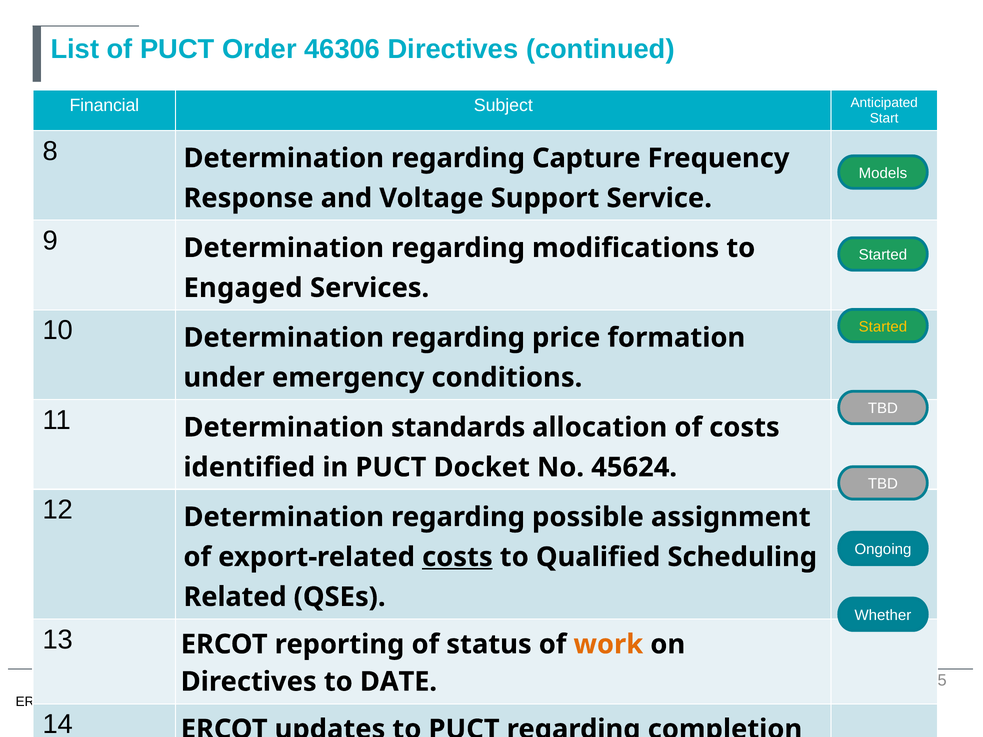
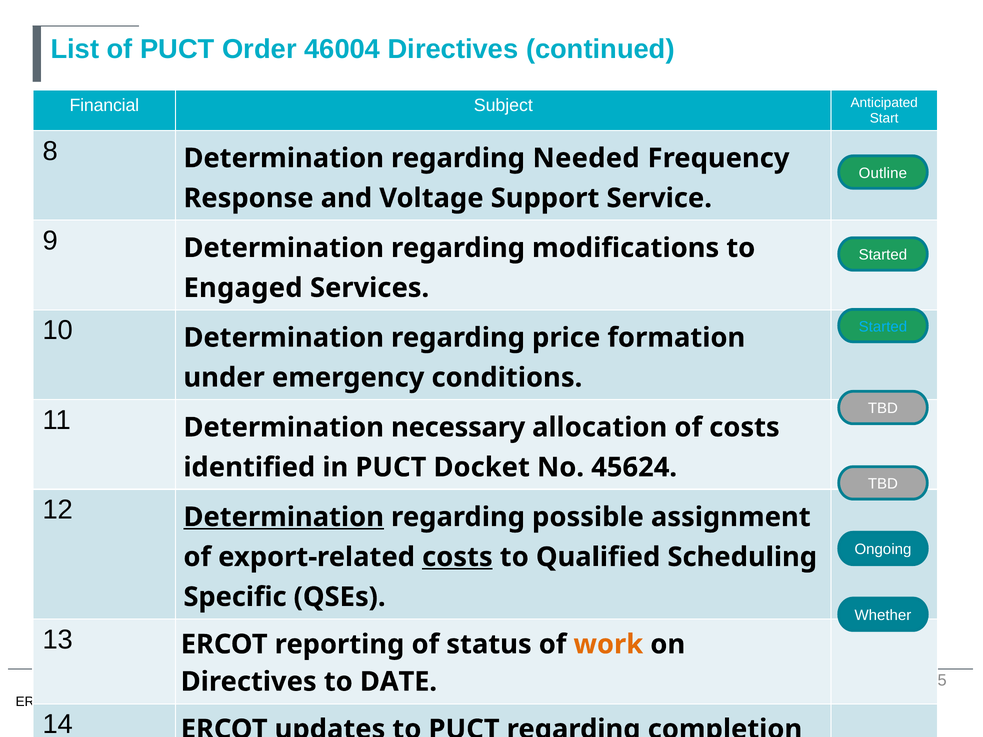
46306: 46306 -> 46004
Capture: Capture -> Needed
Models: Models -> Outline
Started at (883, 327) colour: yellow -> light blue
standards: standards -> necessary
Determination at (284, 517) underline: none -> present
Related: Related -> Specific
